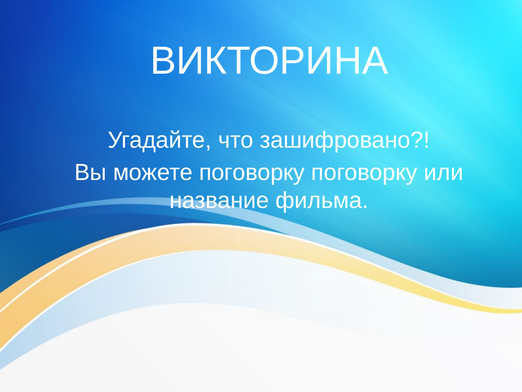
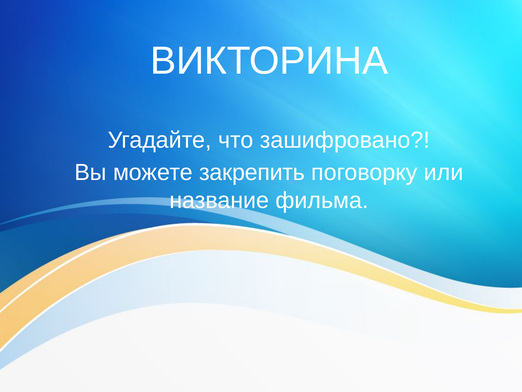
можете поговорку: поговорку -> закрепить
